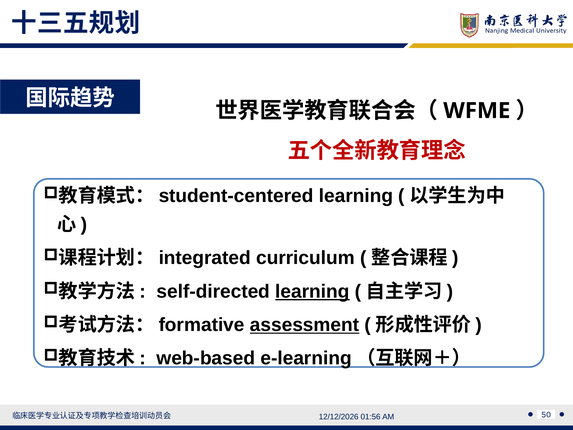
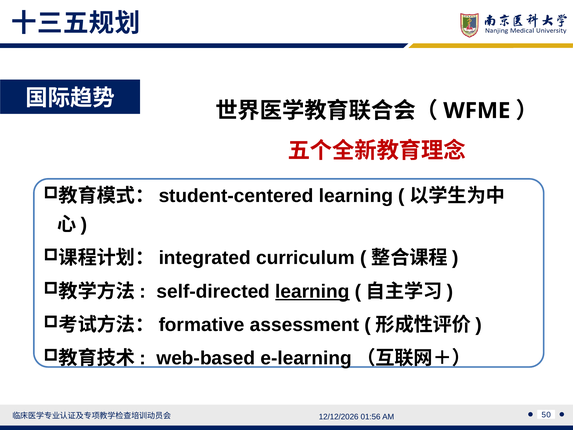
assessment underline: present -> none
